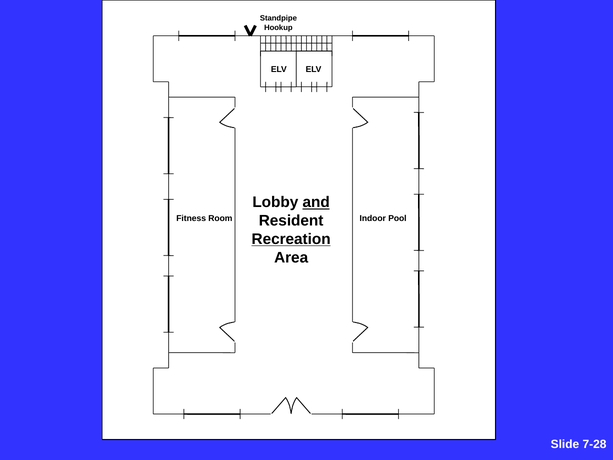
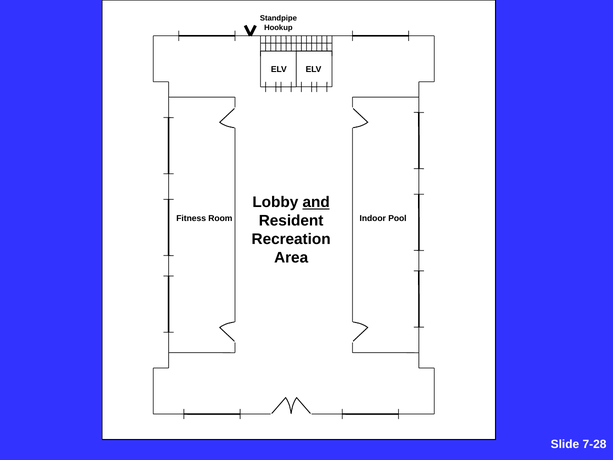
Recreation underline: present -> none
